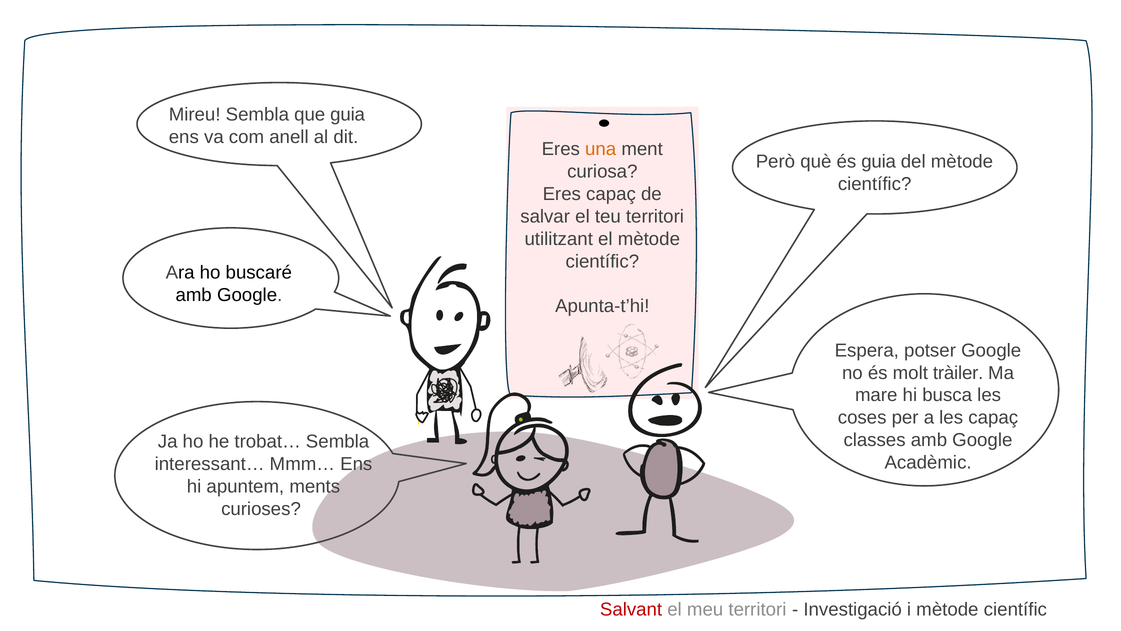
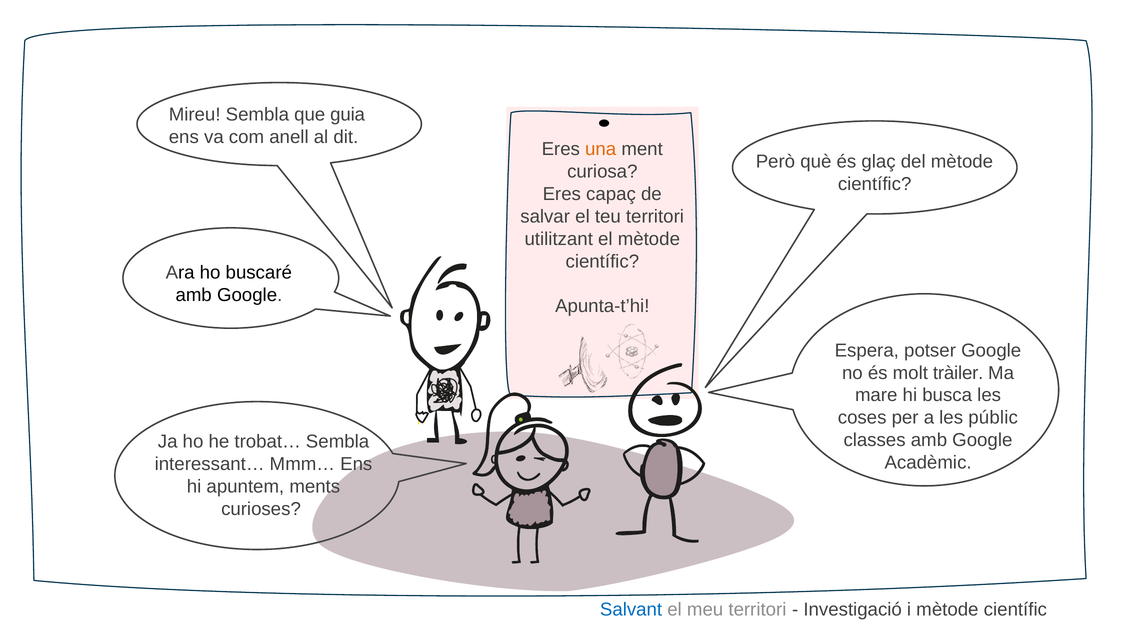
és guia: guia -> glaç
les capaç: capaç -> públic
Salvant colour: red -> blue
